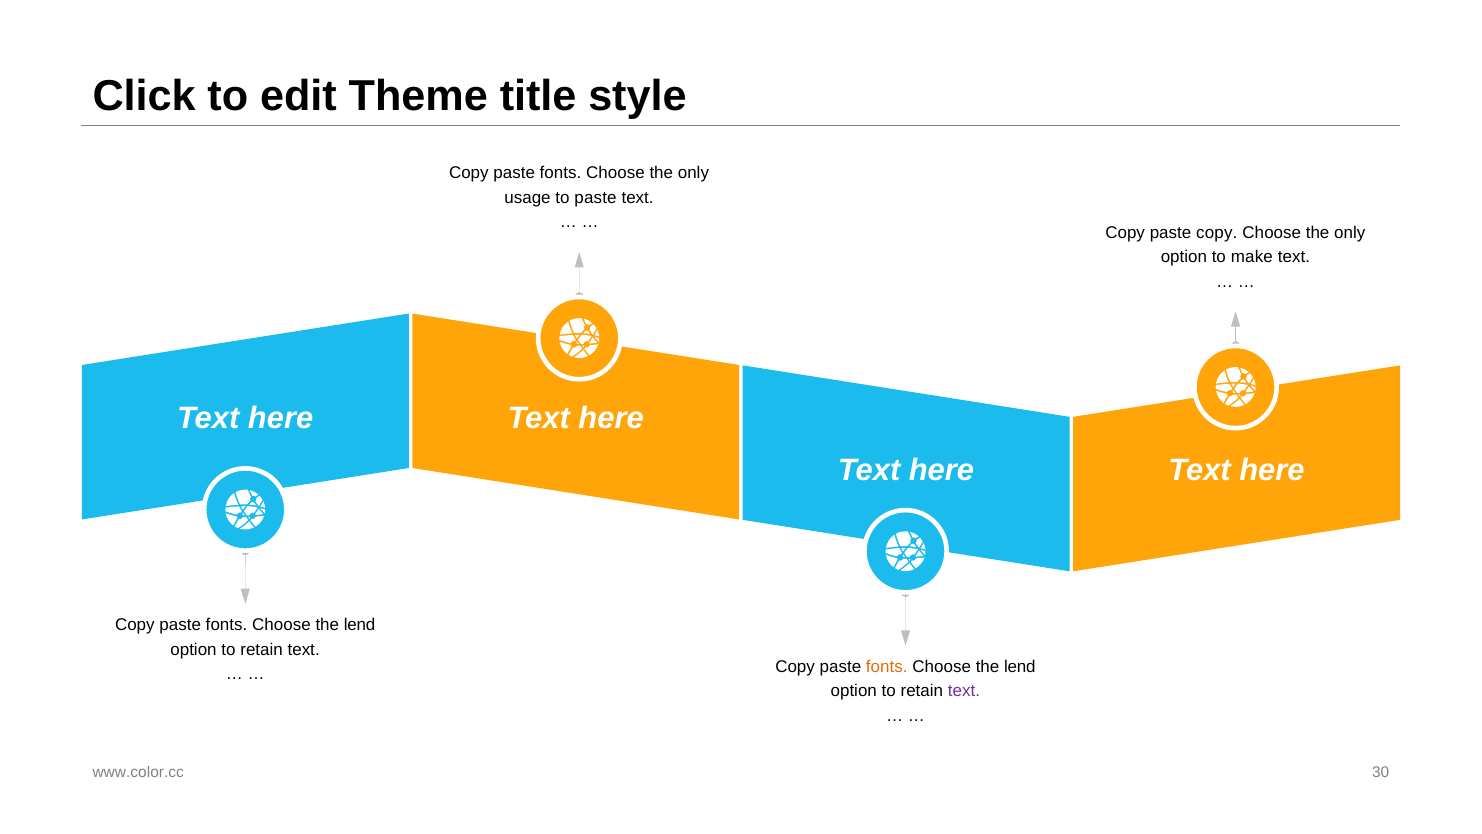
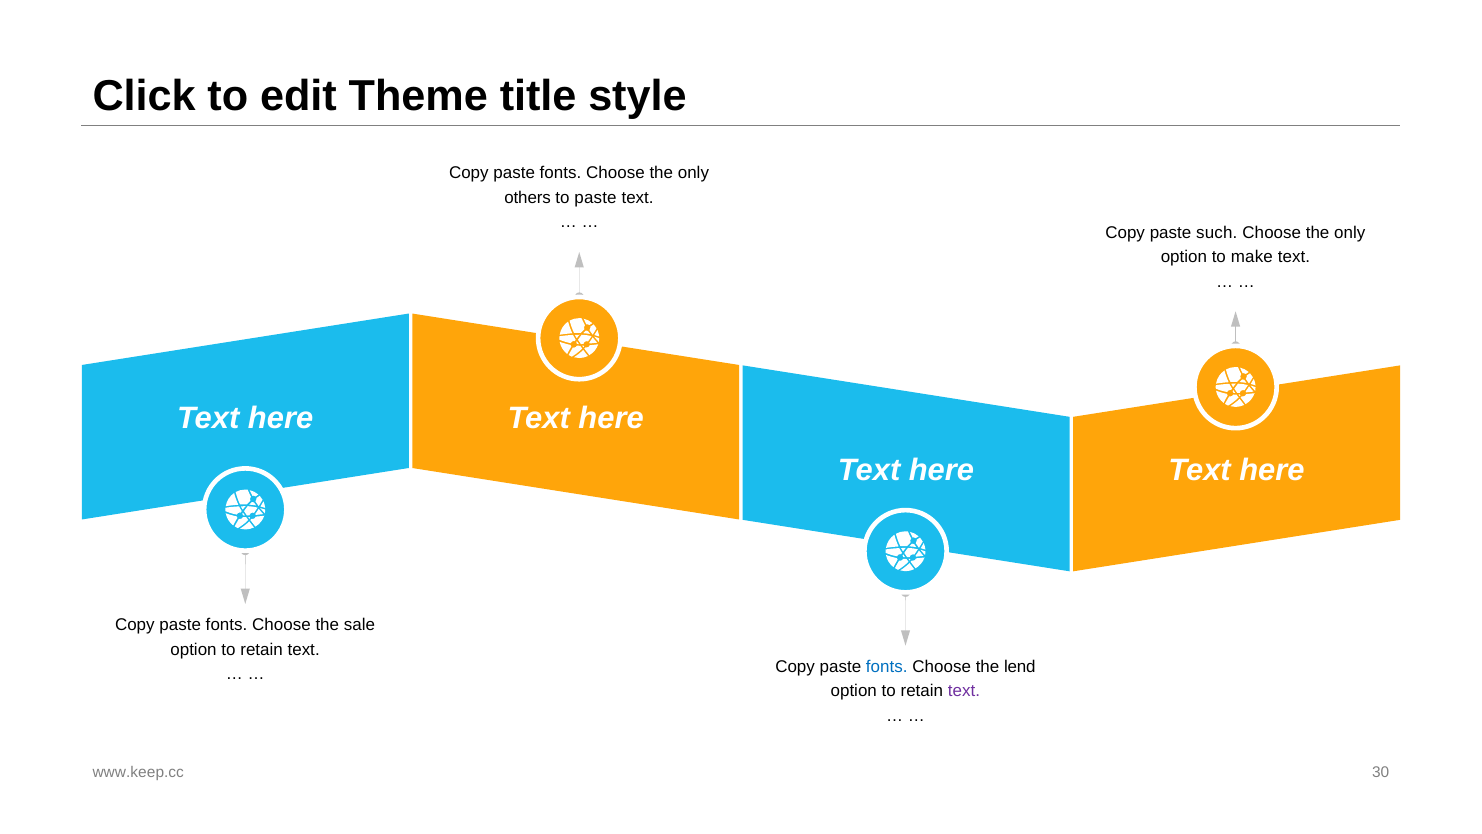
usage: usage -> others
paste copy: copy -> such
lend at (360, 625): lend -> sale
fonts at (887, 666) colour: orange -> blue
www.color.cc: www.color.cc -> www.keep.cc
